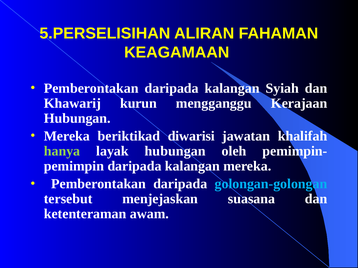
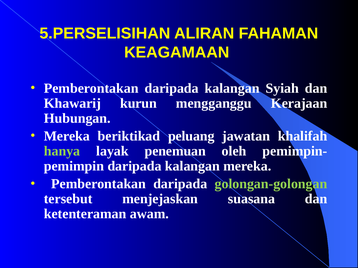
diwarisi: diwarisi -> peluang
layak hubungan: hubungan -> penemuan
golongan-golongan colour: light blue -> light green
